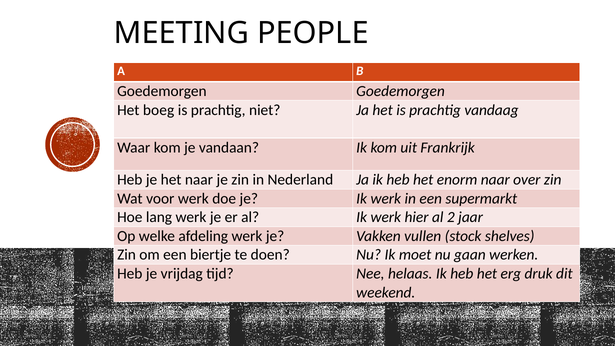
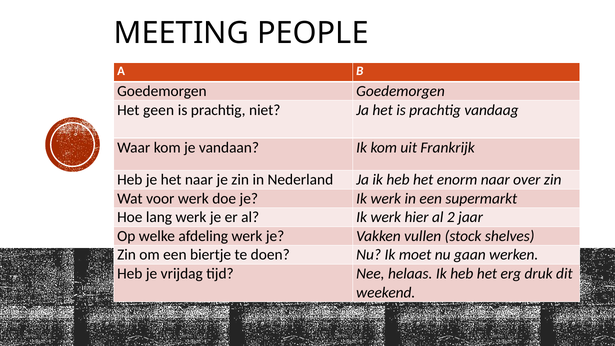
boeg: boeg -> geen
